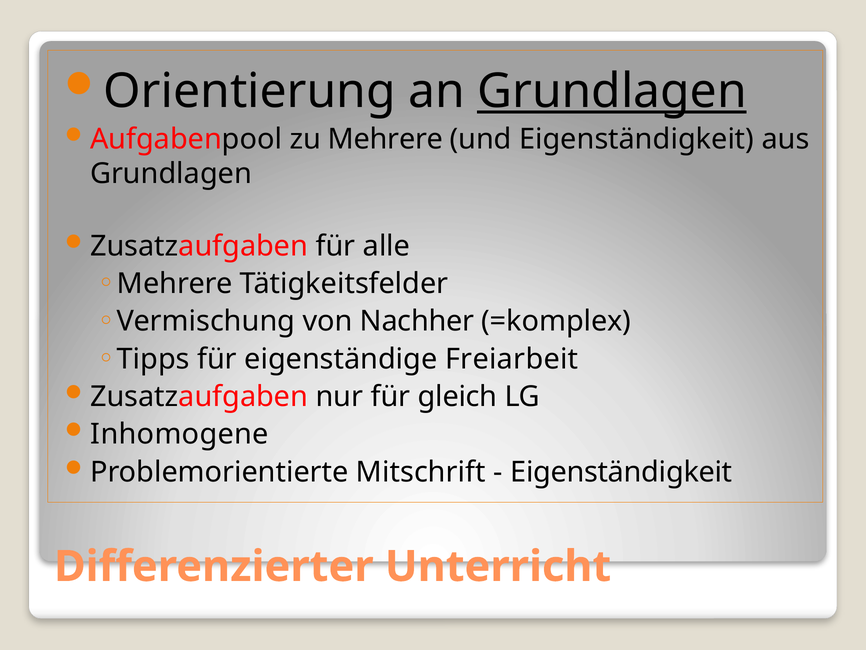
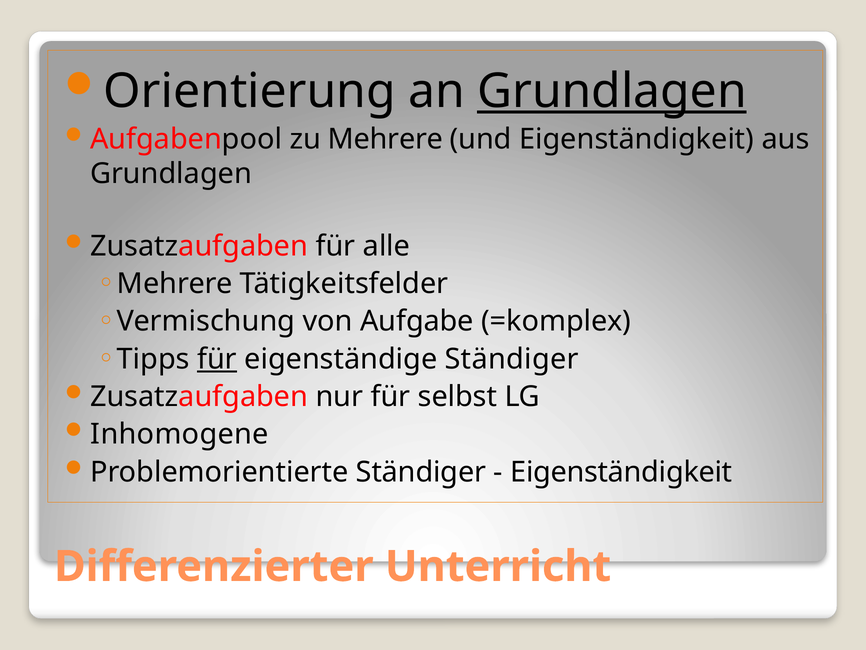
Nachher: Nachher -> Aufgabe
für at (217, 359) underline: none -> present
eigenständige Freiarbeit: Freiarbeit -> Ständiger
gleich: gleich -> selbst
Problemorientierte Mitschrift: Mitschrift -> Ständiger
